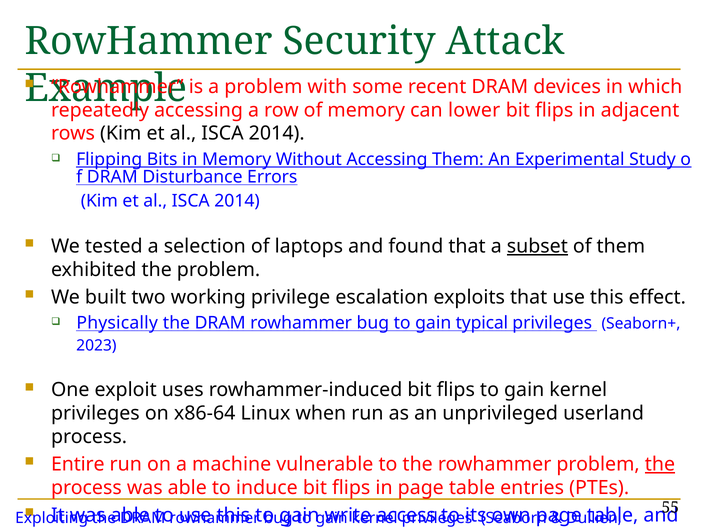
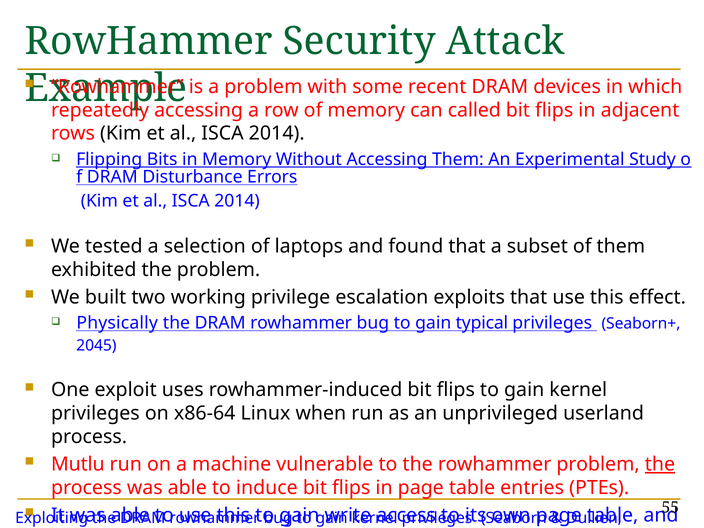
lower: lower -> called
subset underline: present -> none
2023: 2023 -> 2045
Entire: Entire -> Mutlu
